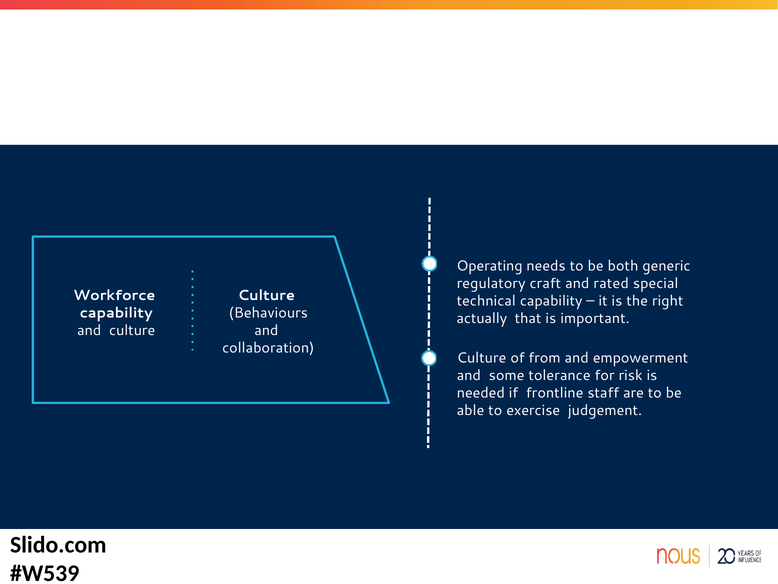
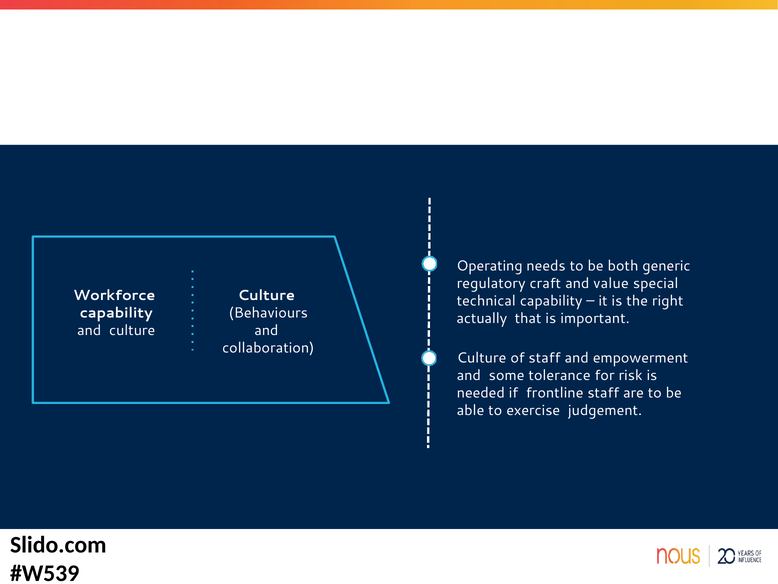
rated: rated -> value
of from: from -> staff
